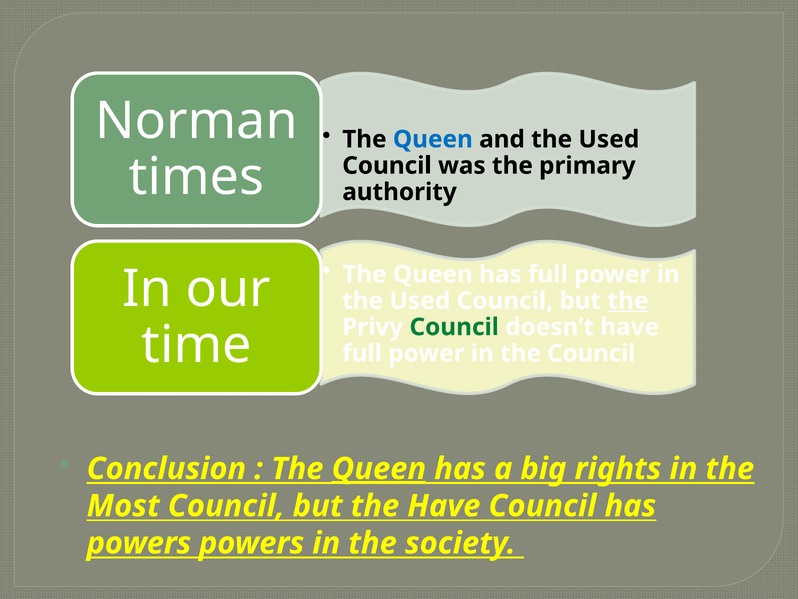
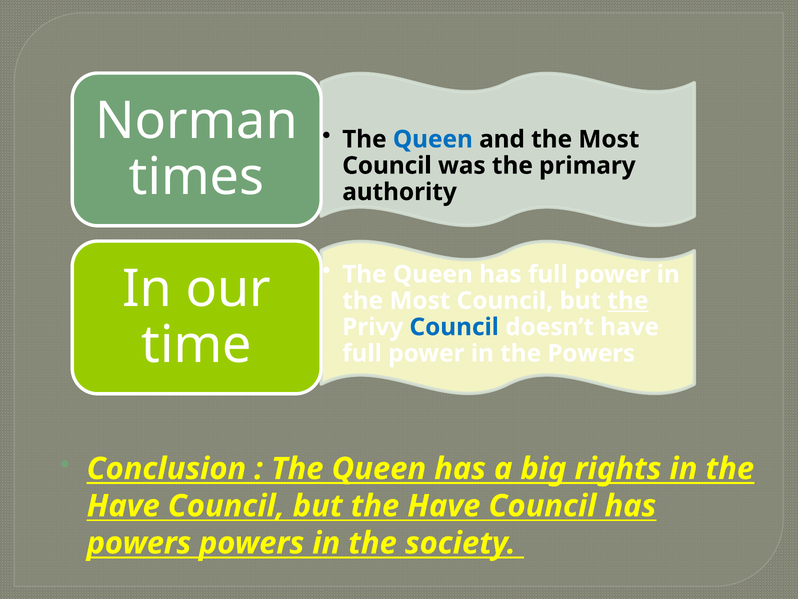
Used at (609, 139): Used -> Most
Used at (420, 301): Used -> Most
Council at (454, 327) colour: green -> blue
the Council: Council -> Powers
Queen at (379, 468) underline: present -> none
Most at (123, 506): Most -> Have
